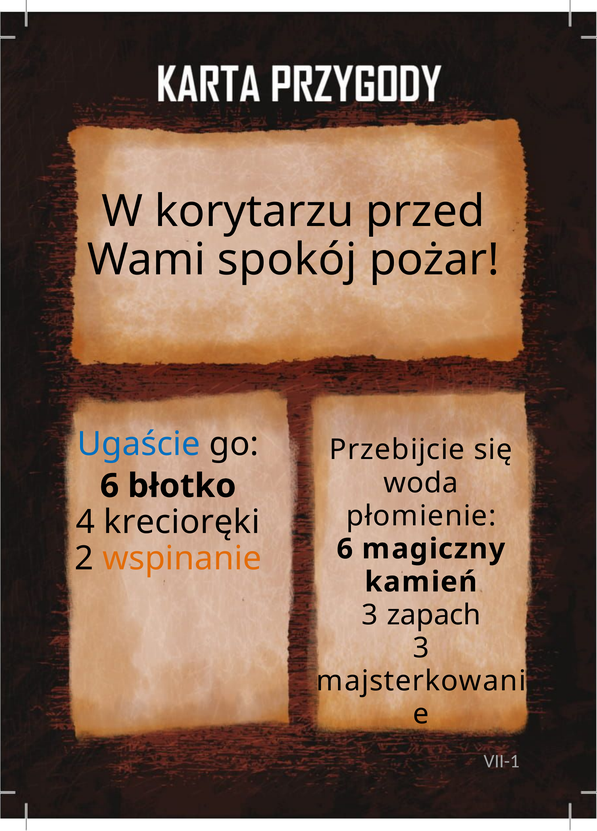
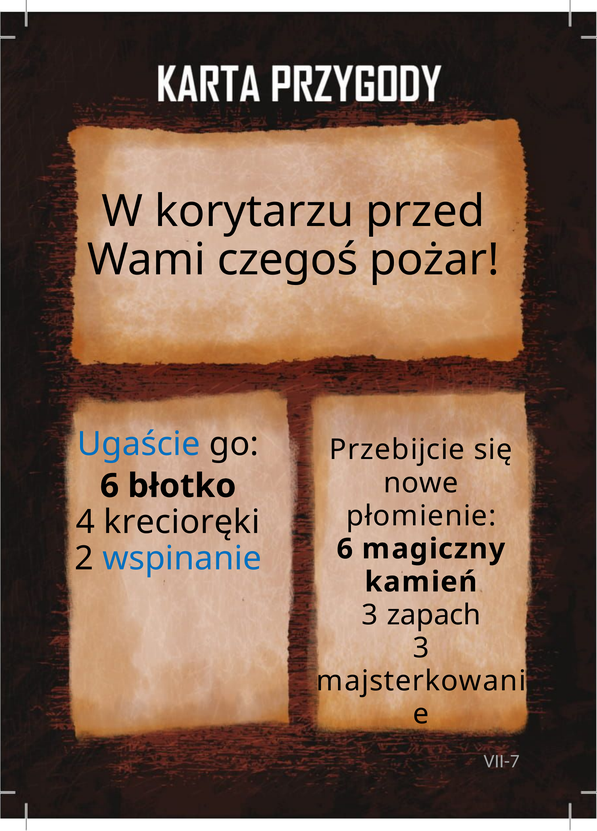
spokój: spokój -> czegoś
woda: woda -> nowe
wspinanie colour: orange -> blue
VII-1: VII-1 -> VII-7
